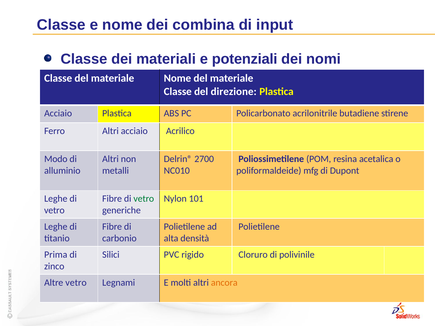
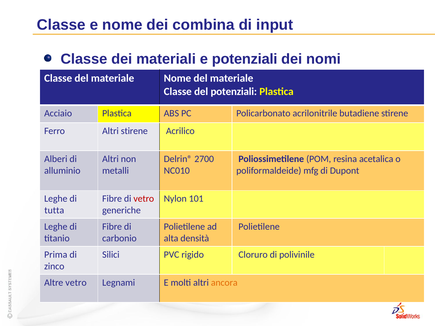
del direzione: direzione -> potenziali
Altri acciaio: acciaio -> stirene
Modo: Modo -> Alberi
vetro at (144, 199) colour: green -> red
vetro at (54, 211): vetro -> tutta
